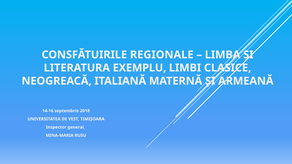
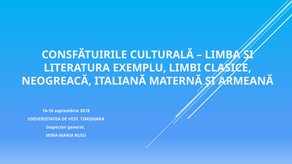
REGIONALE: REGIONALE -> CULTURALĂ
